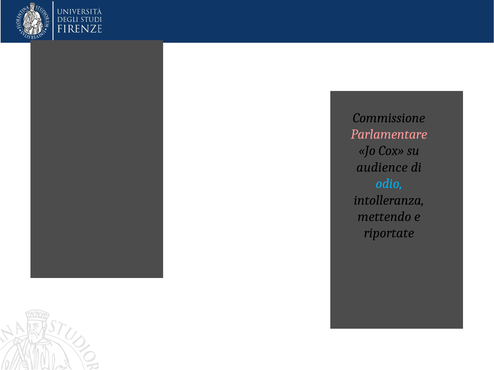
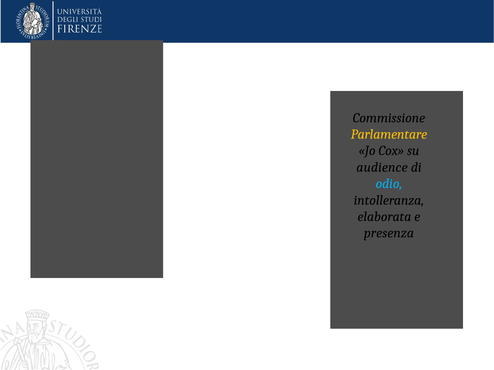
Parlamentare colour: pink -> yellow
mettendo: mettendo -> elaborata
riportate: riportate -> presenza
